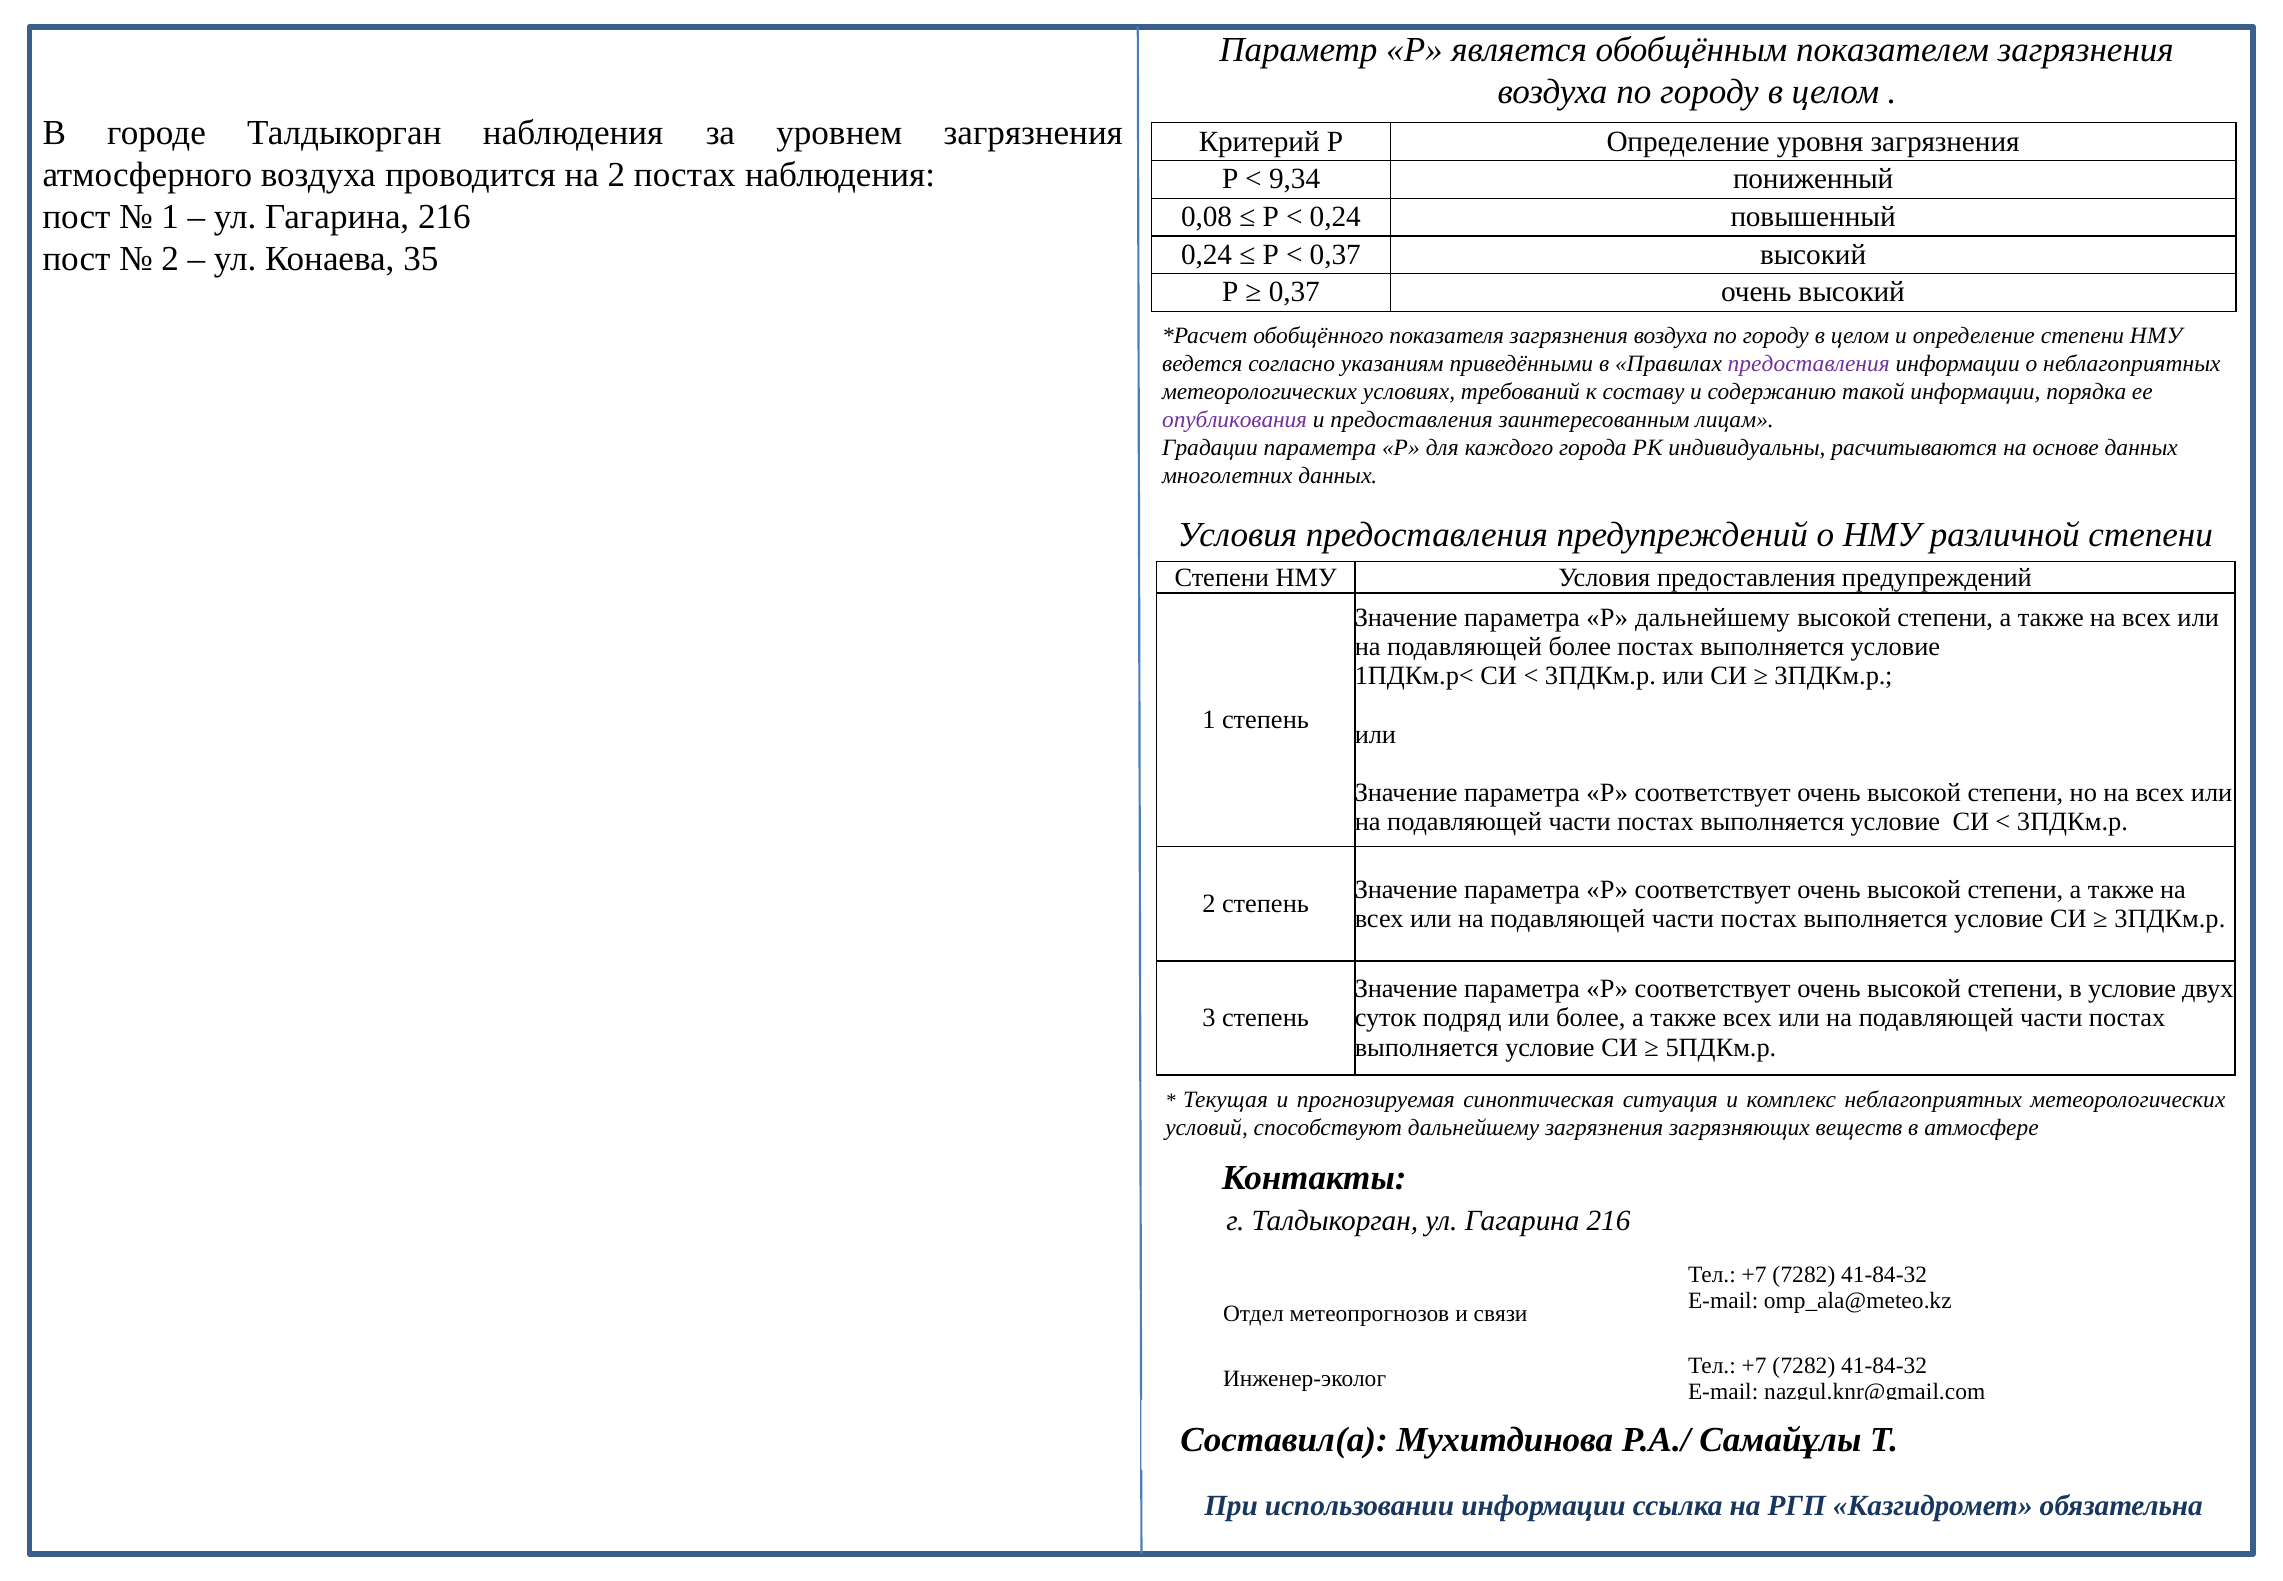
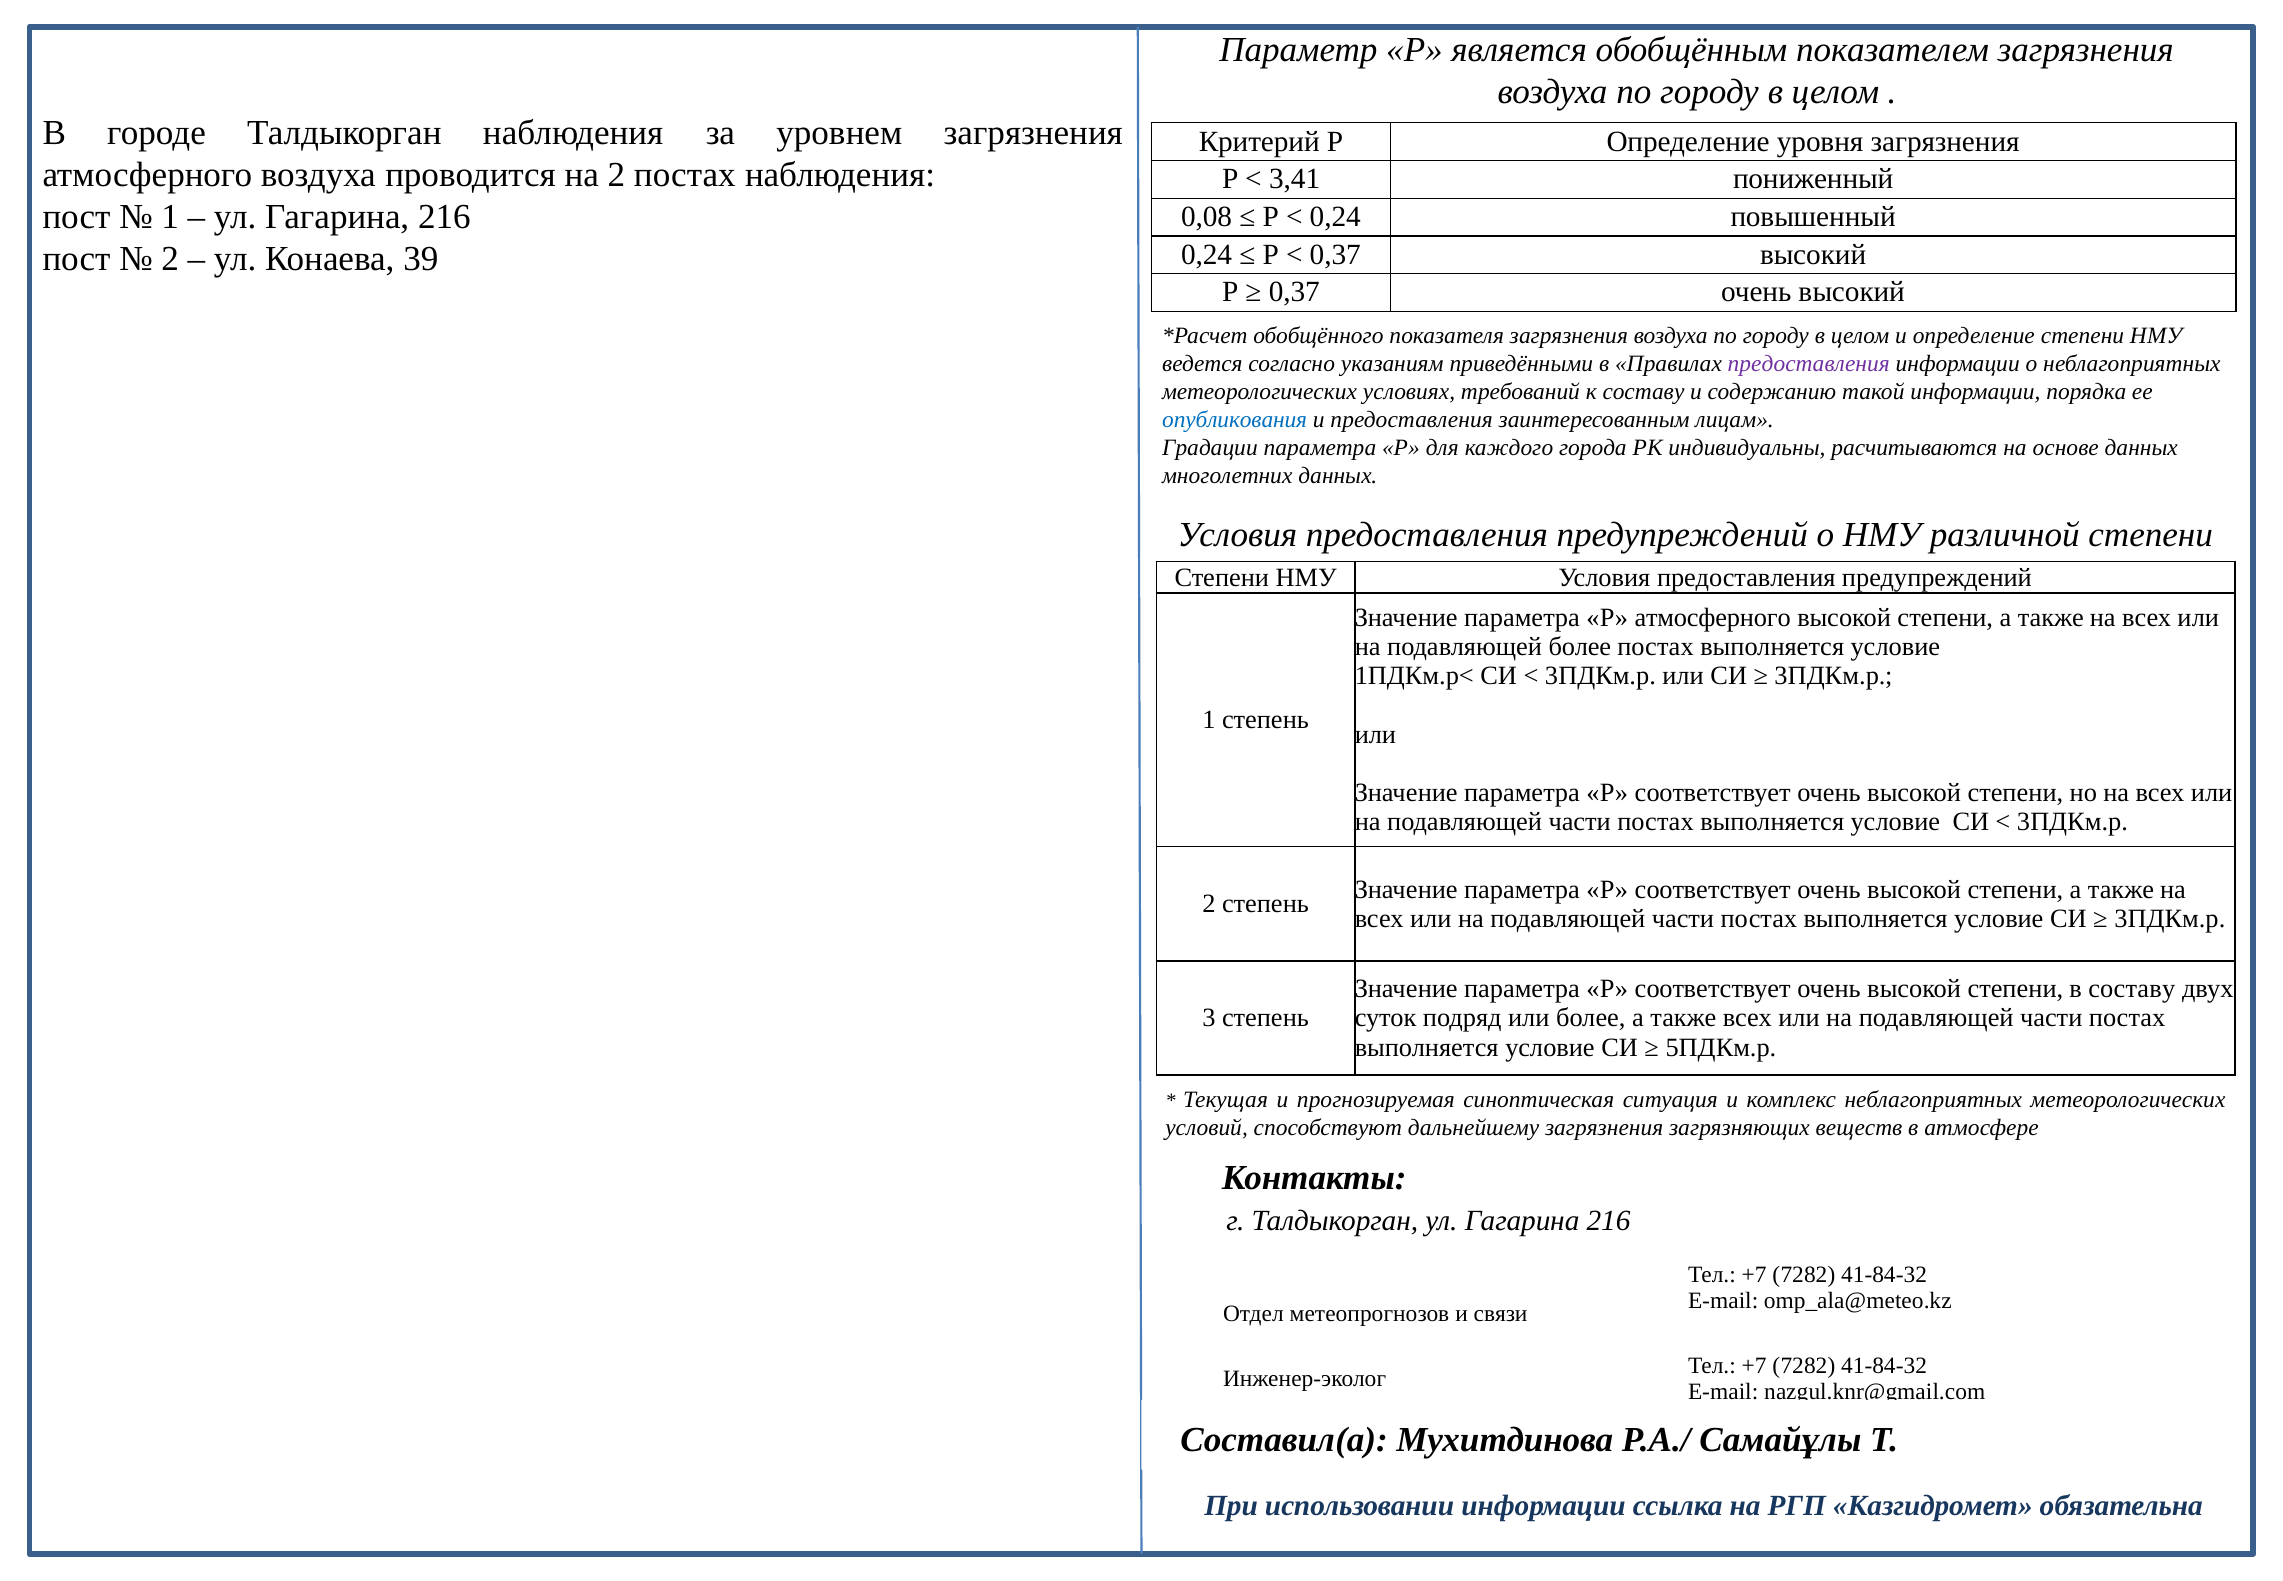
9,34: 9,34 -> 3,41
35: 35 -> 39
опубликования colour: purple -> blue
Р дальнейшему: дальнейшему -> атмосферного
в условие: условие -> составу
